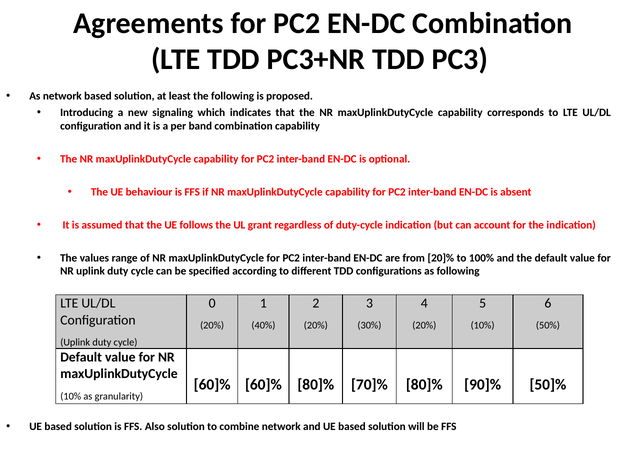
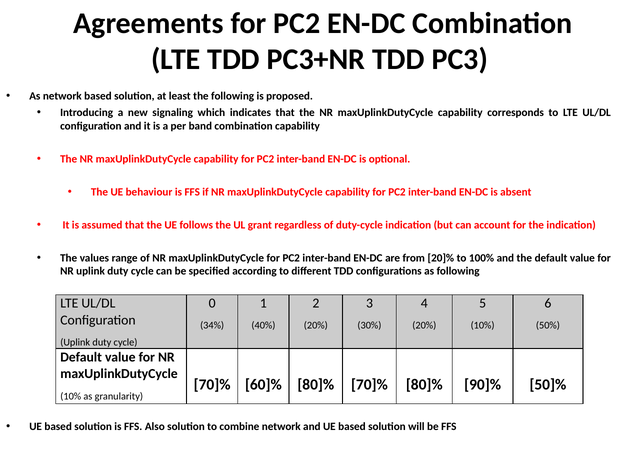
20% at (212, 325): 20% -> 34%
60]% at (212, 384): 60]% -> 70]%
